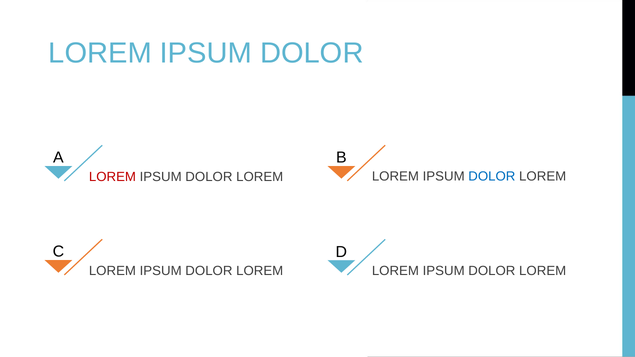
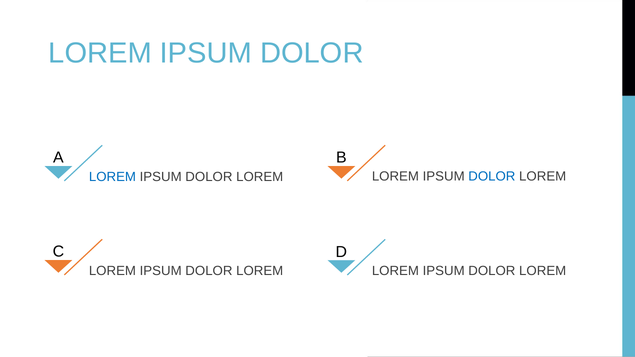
LOREM at (112, 177) colour: red -> blue
